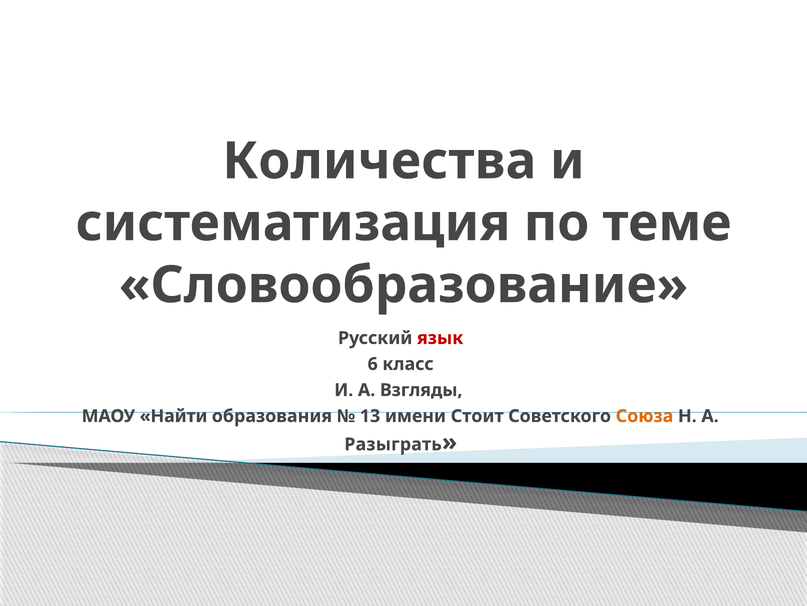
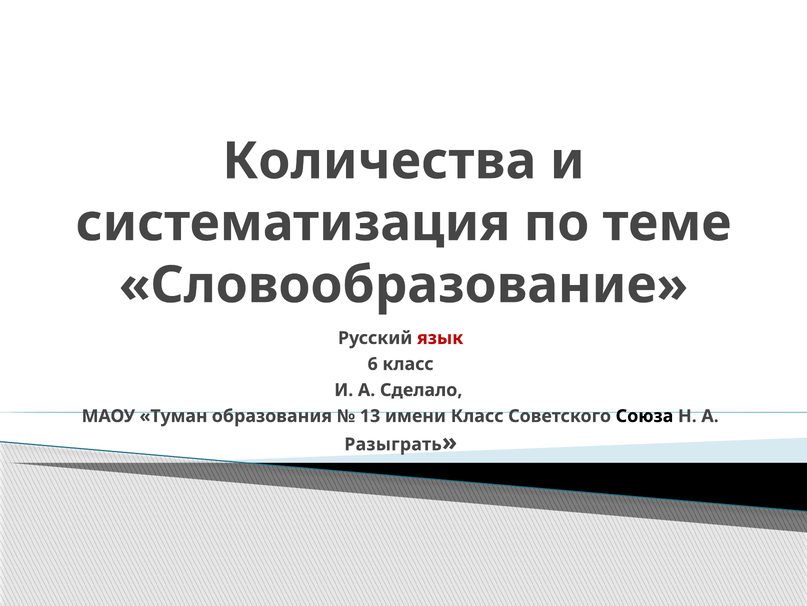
Взгляды: Взгляды -> Сделало
Найти: Найти -> Туман
имени Стоит: Стоит -> Класс
Союза colour: orange -> black
